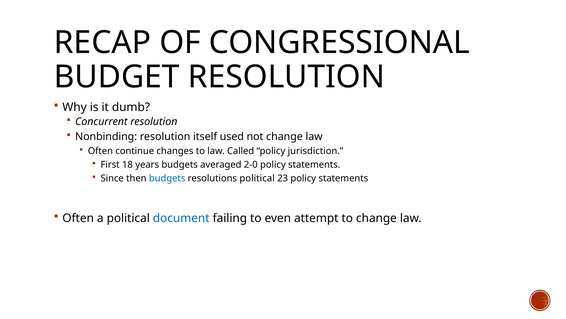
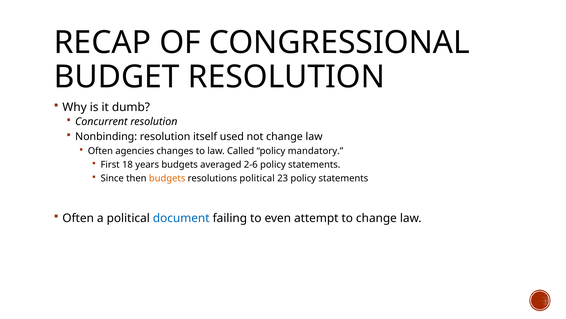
continue: continue -> agencies
jurisdiction: jurisdiction -> mandatory
2-0: 2-0 -> 2-6
budgets at (167, 178) colour: blue -> orange
